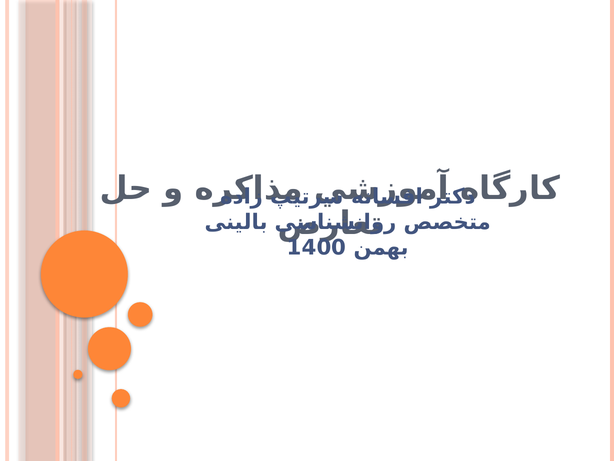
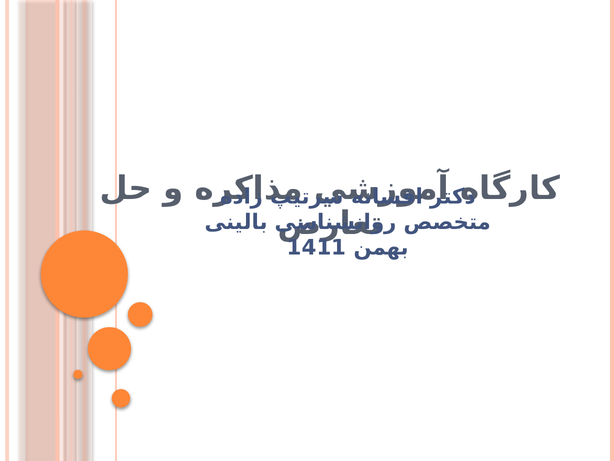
1400: 1400 -> 1411
